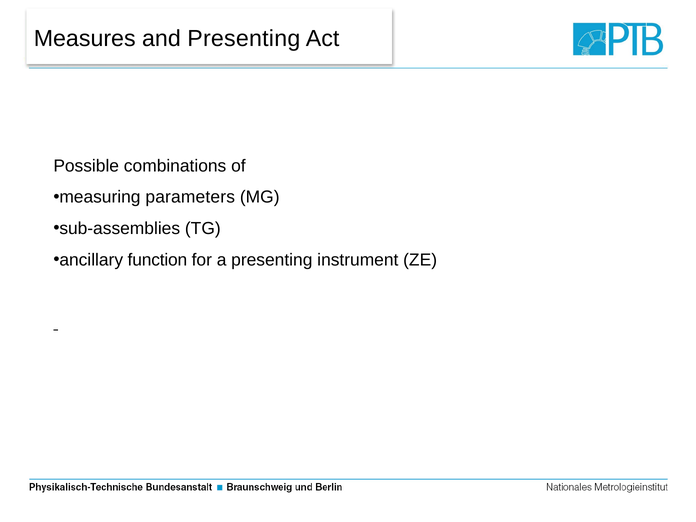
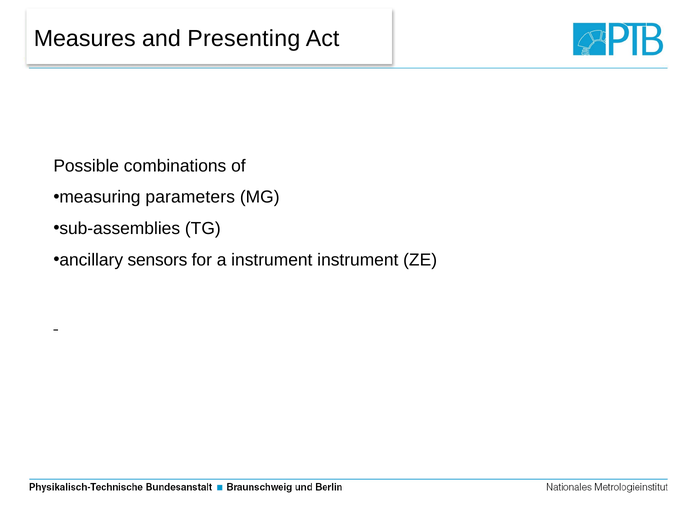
function: function -> sensors
a presenting: presenting -> instrument
